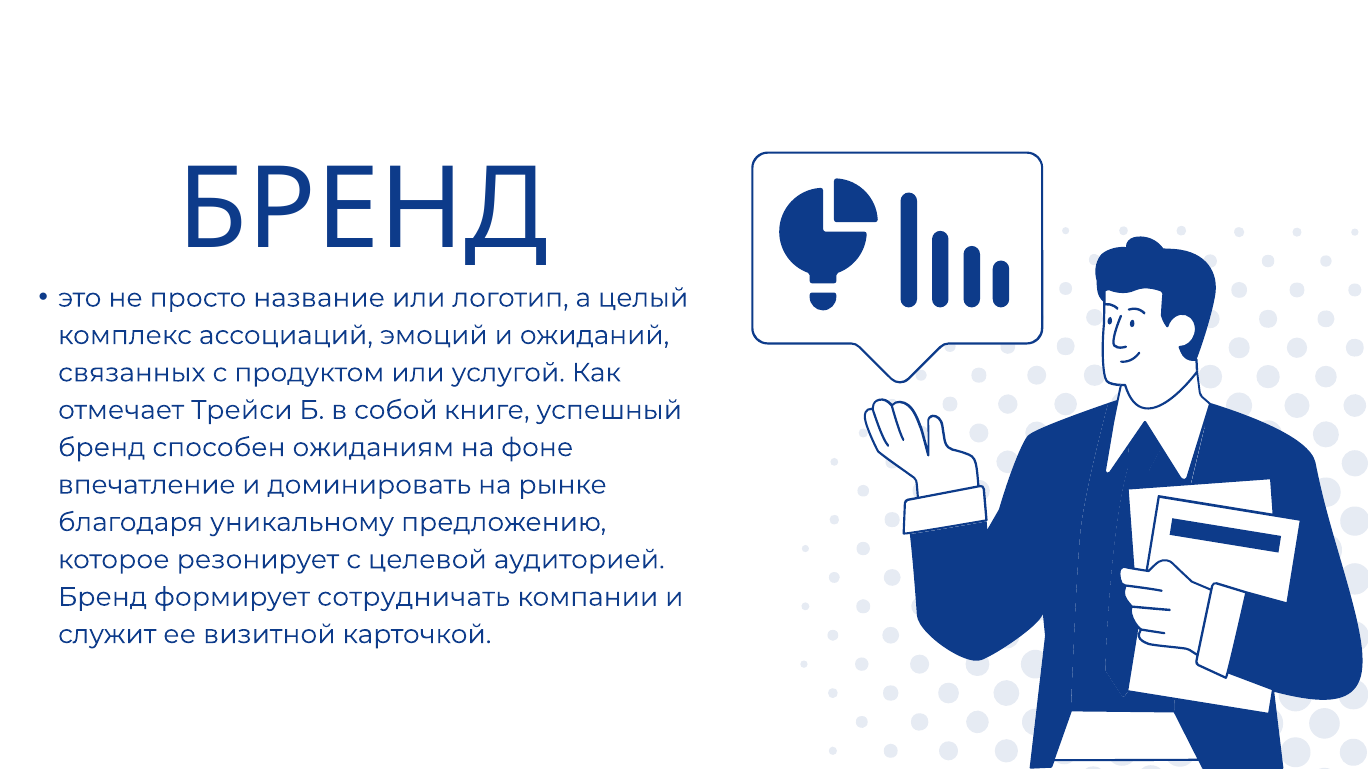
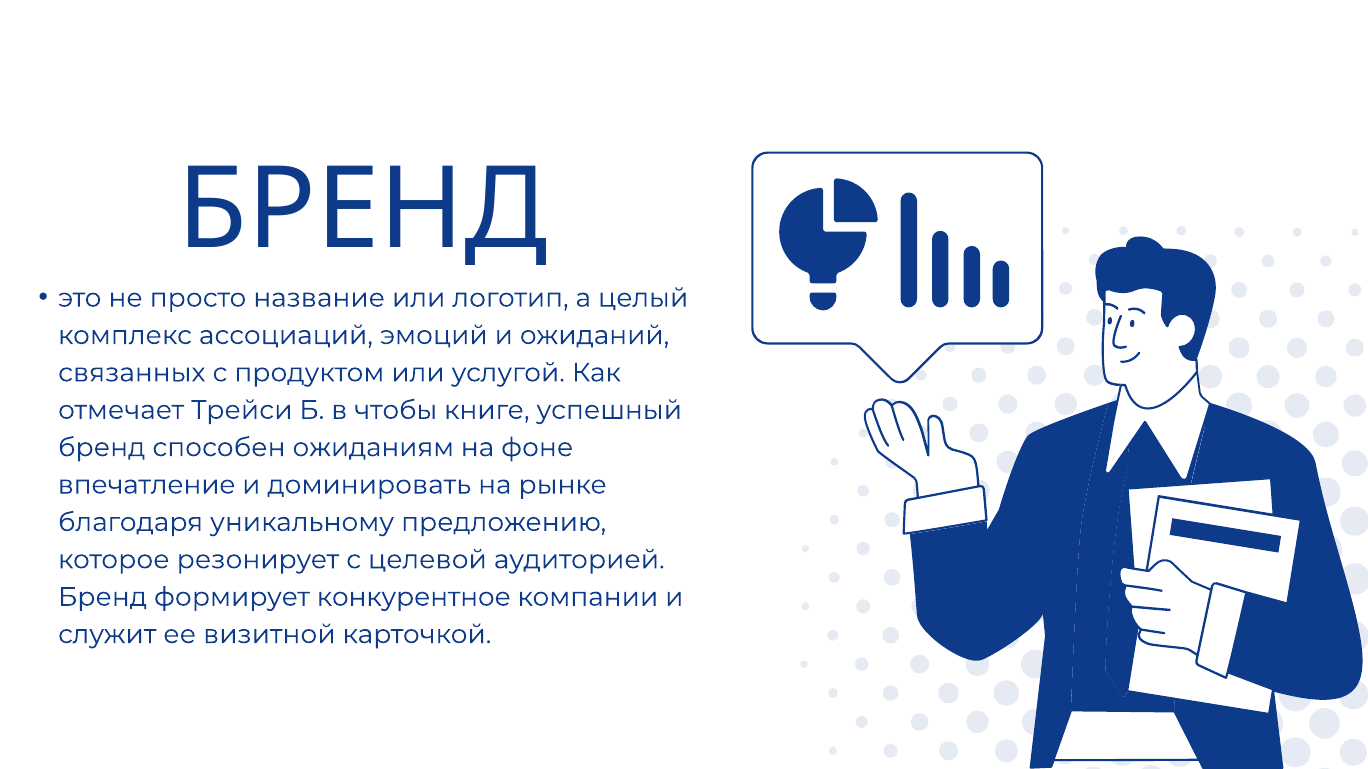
собой: собой -> чтобы
сотрудничать: сотрудничать -> конкурентное
